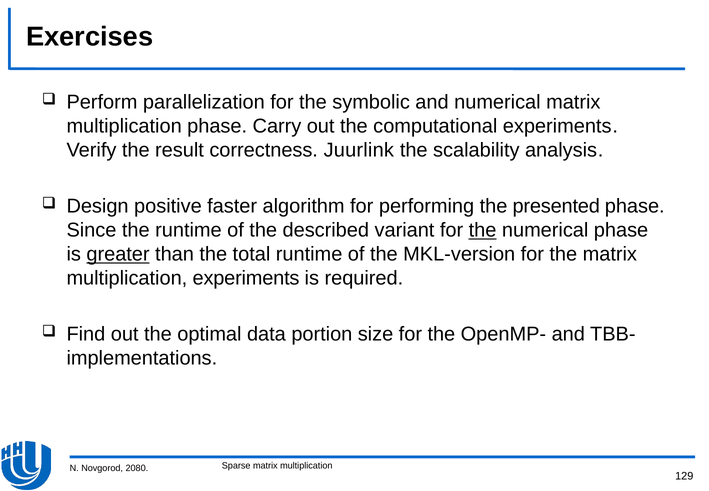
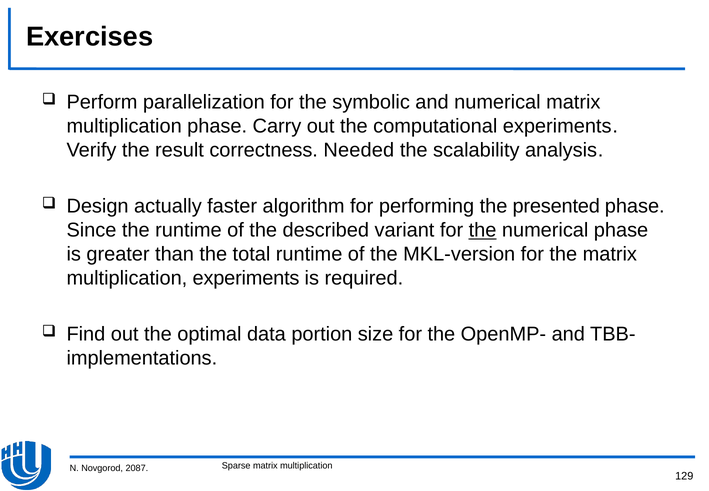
Juurlink: Juurlink -> Needed
positive: positive -> actually
greater underline: present -> none
2080: 2080 -> 2087
